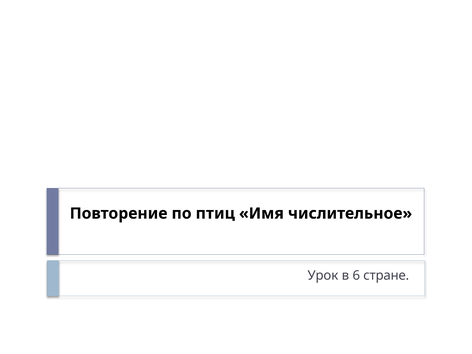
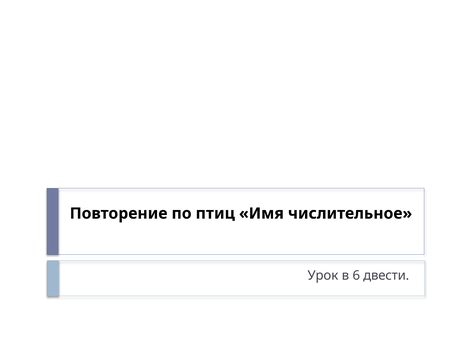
стране: стране -> двести
